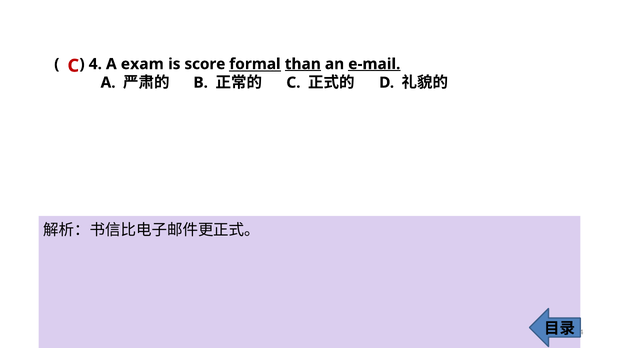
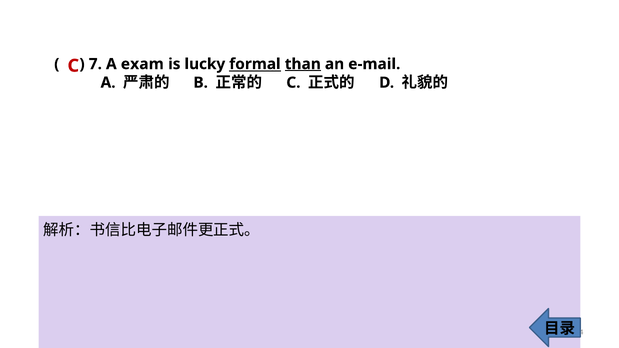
4: 4 -> 7
score: score -> lucky
e-mail underline: present -> none
